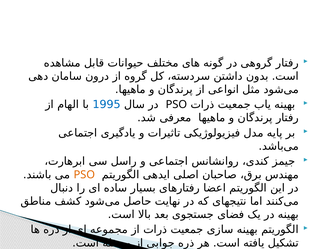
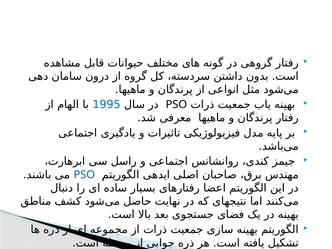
PSO at (84, 175) colour: orange -> blue
